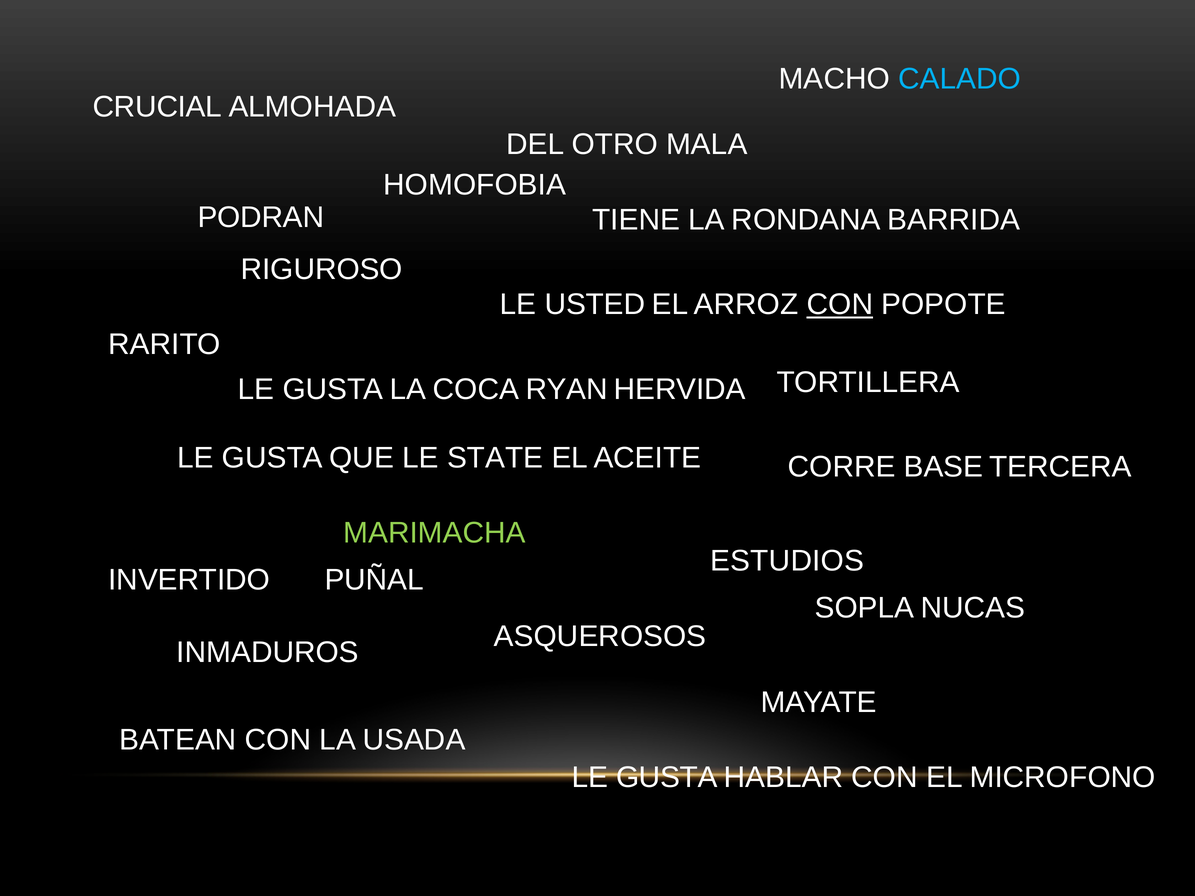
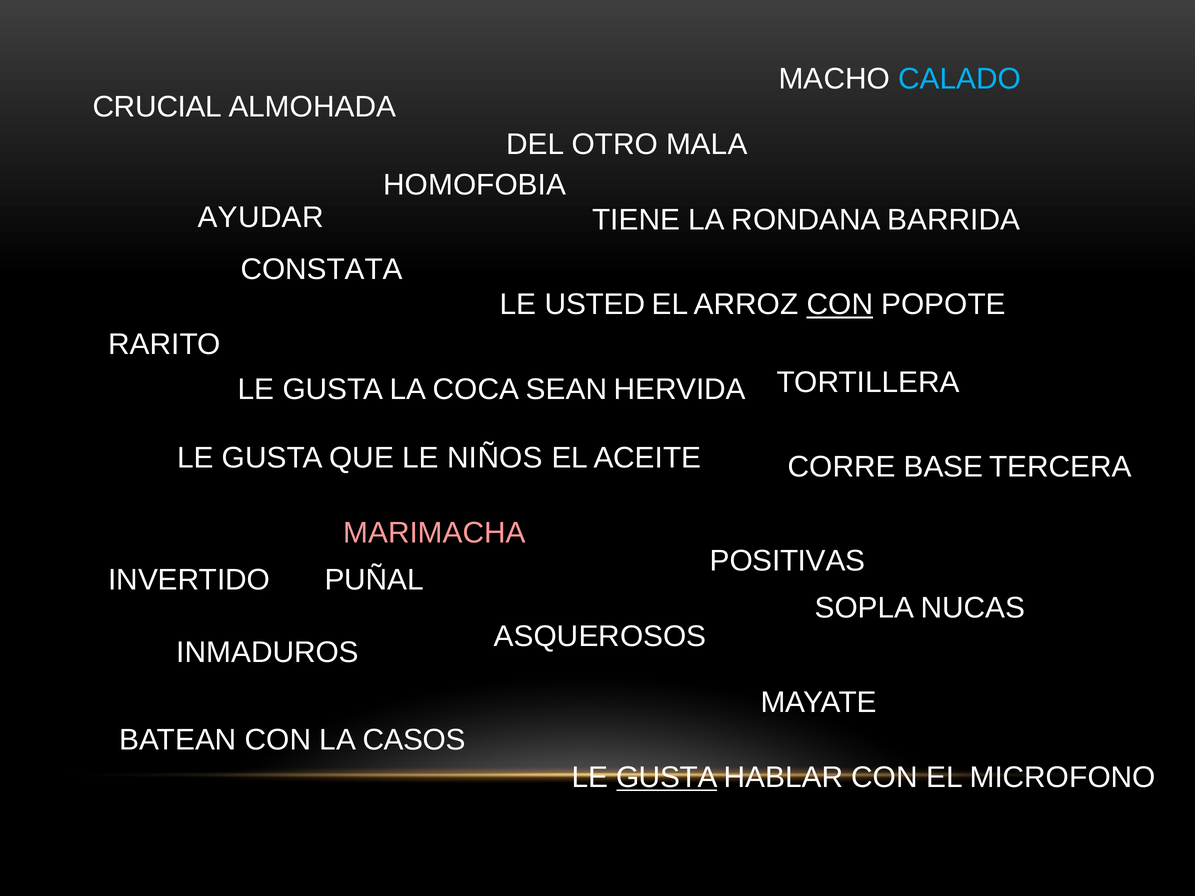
PODRAN: PODRAN -> AYUDAR
RIGUROSO: RIGUROSO -> CONSTATA
RYAN: RYAN -> SEAN
STATE: STATE -> NIÑOS
MARIMACHA colour: light green -> pink
ESTUDIOS: ESTUDIOS -> POSITIVAS
USADA: USADA -> CASOS
GUSTA at (667, 778) underline: none -> present
